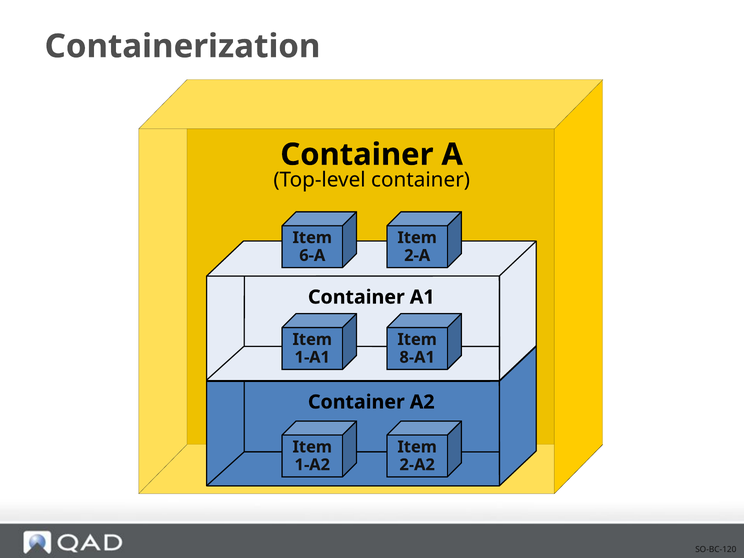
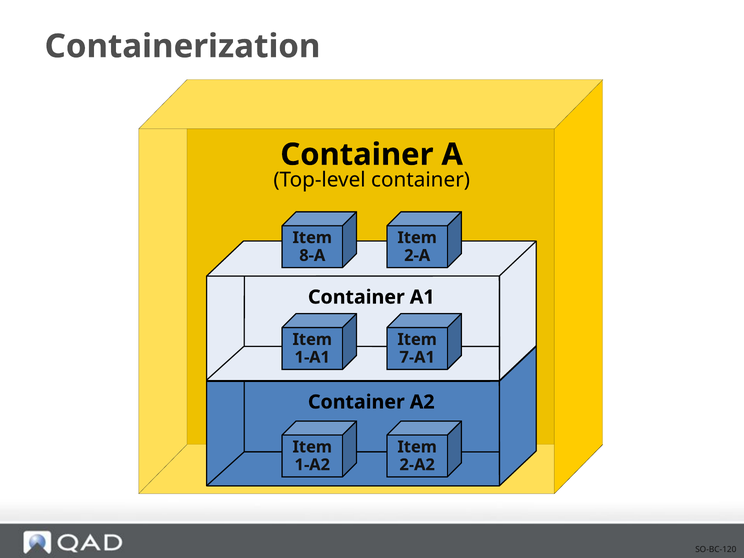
6-A: 6-A -> 8-A
8-A1: 8-A1 -> 7-A1
